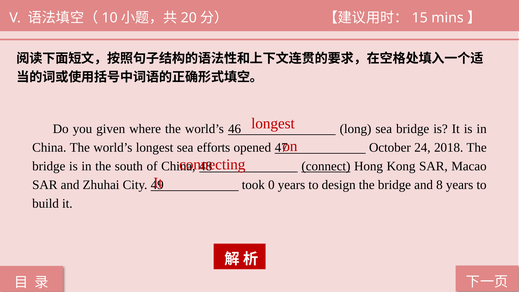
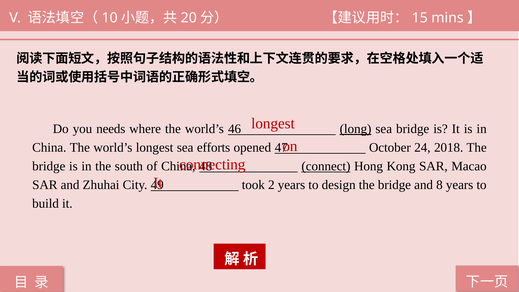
given: given -> needs
long underline: none -> present
0: 0 -> 2
